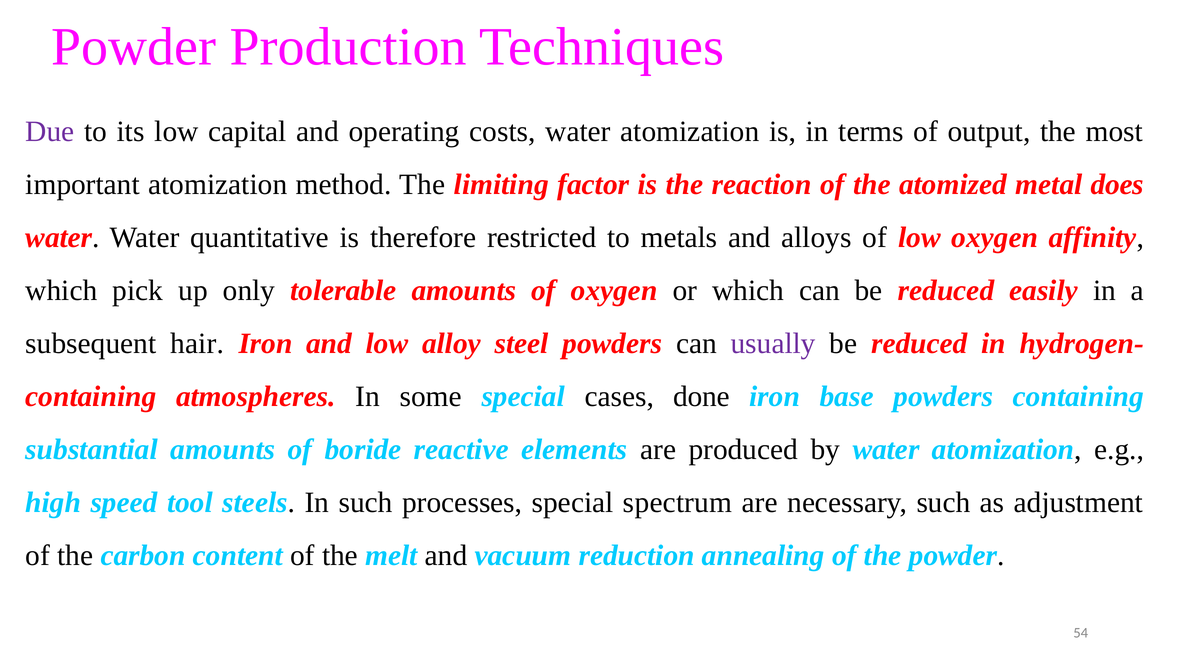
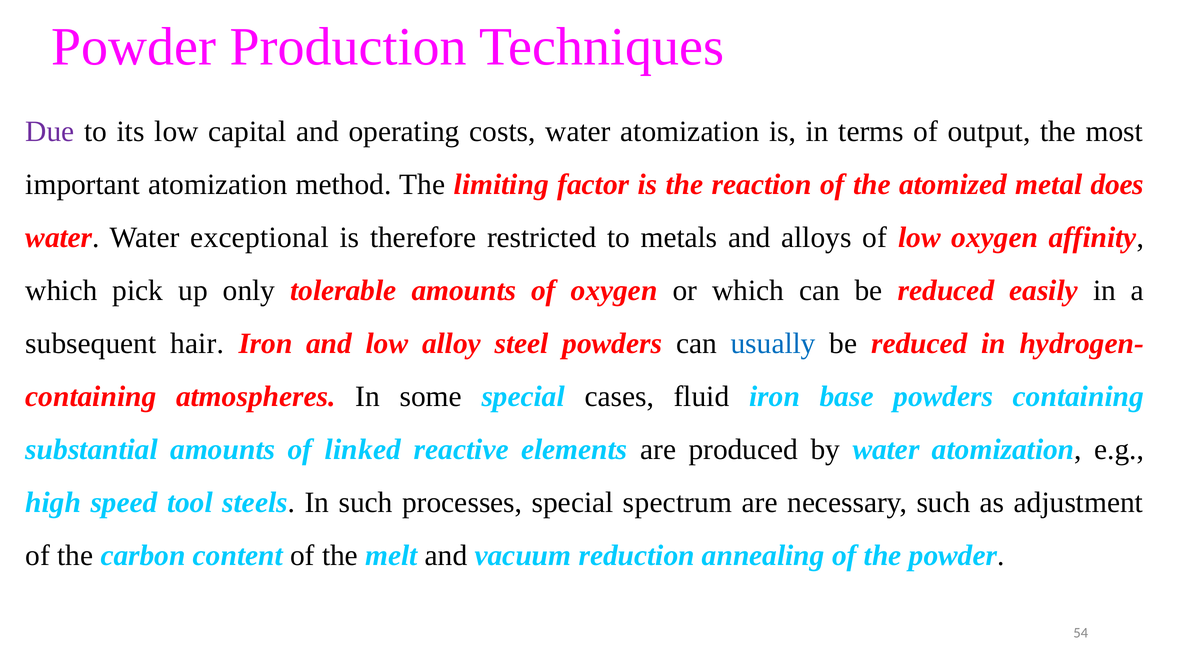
quantitative: quantitative -> exceptional
usually colour: purple -> blue
done: done -> fluid
boride: boride -> linked
